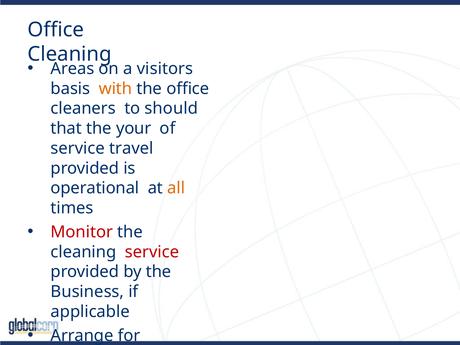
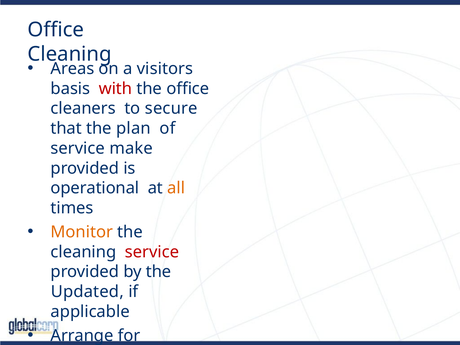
with colour: orange -> red
should: should -> secure
your: your -> plan
travel: travel -> make
Monitor colour: red -> orange
Business: Business -> Updated
